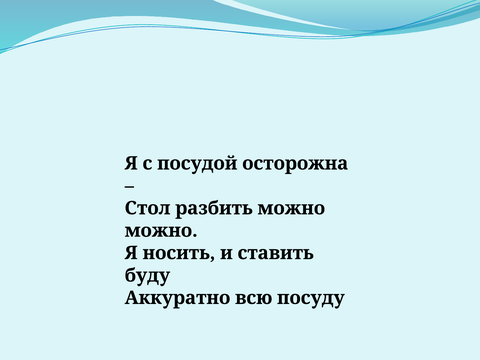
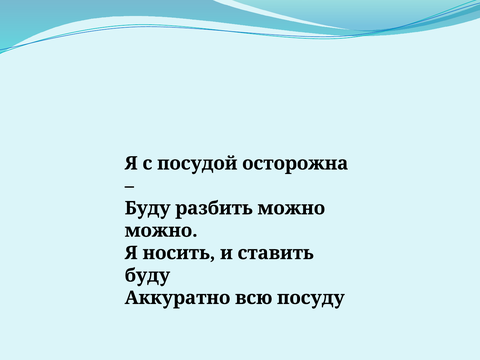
Стол at (148, 208): Стол -> Буду
